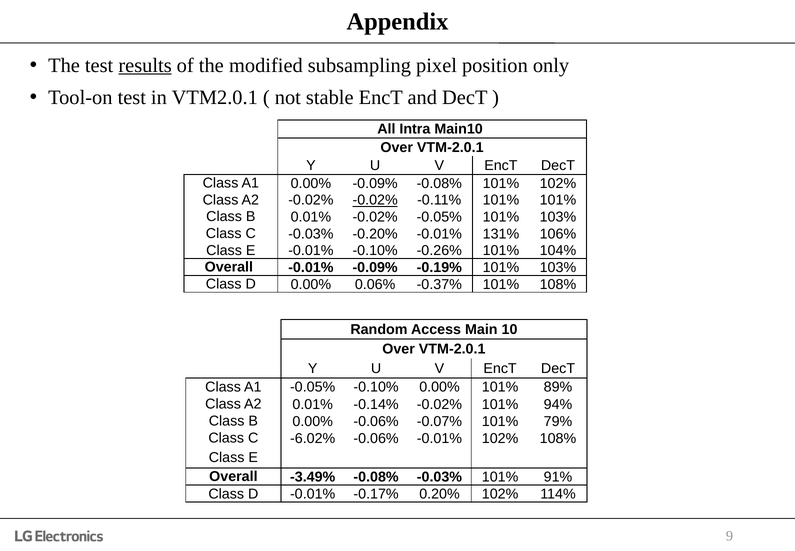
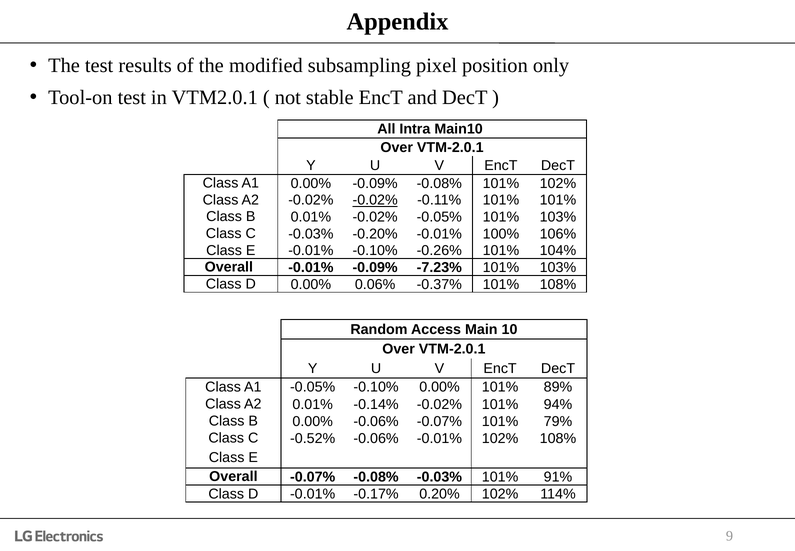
results underline: present -> none
131%: 131% -> 100%
-0.19%: -0.19% -> -7.23%
-6.02%: -6.02% -> -0.52%
Overall -3.49%: -3.49% -> -0.07%
